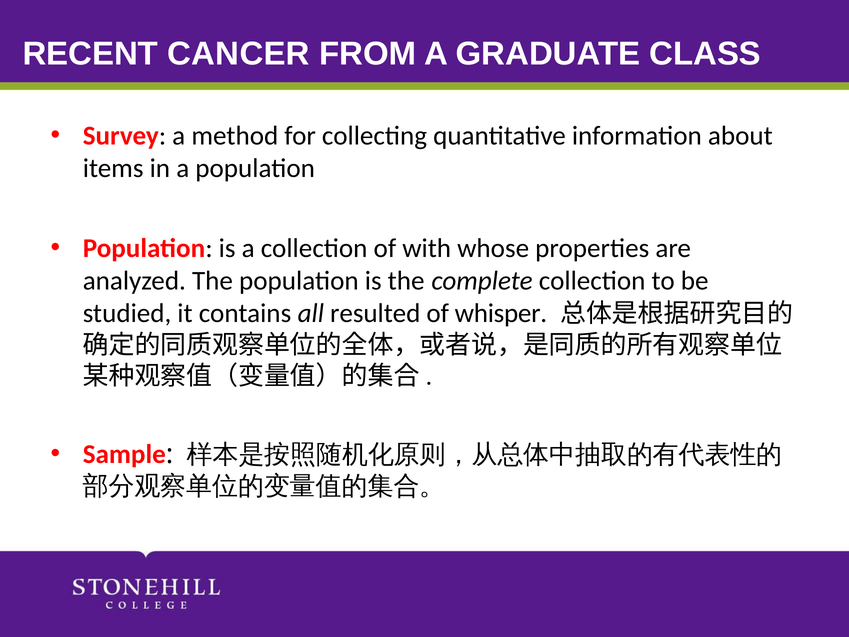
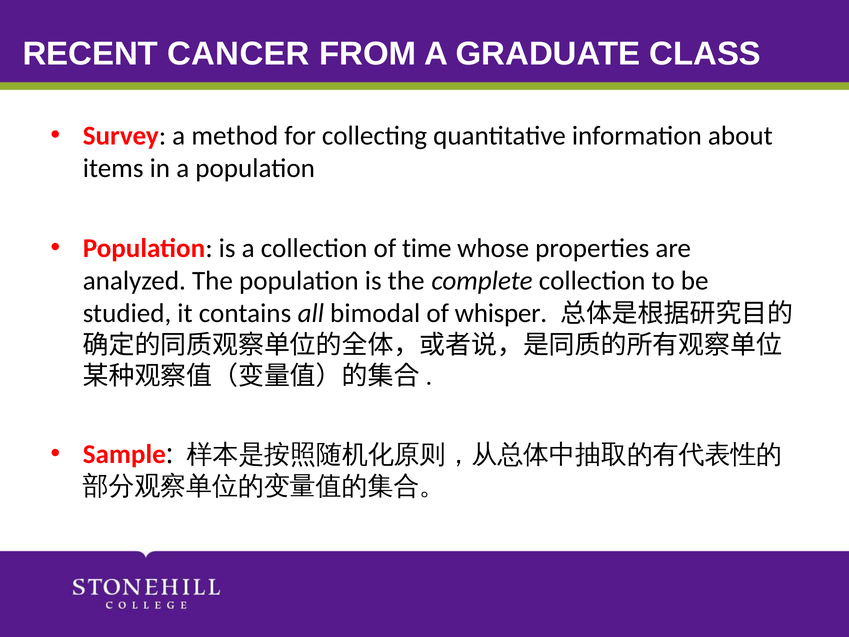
with: with -> time
resulted: resulted -> bimodal
